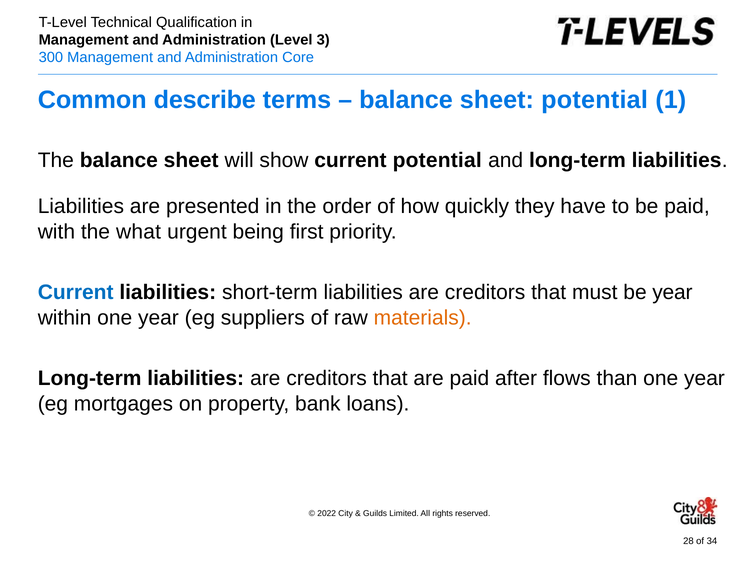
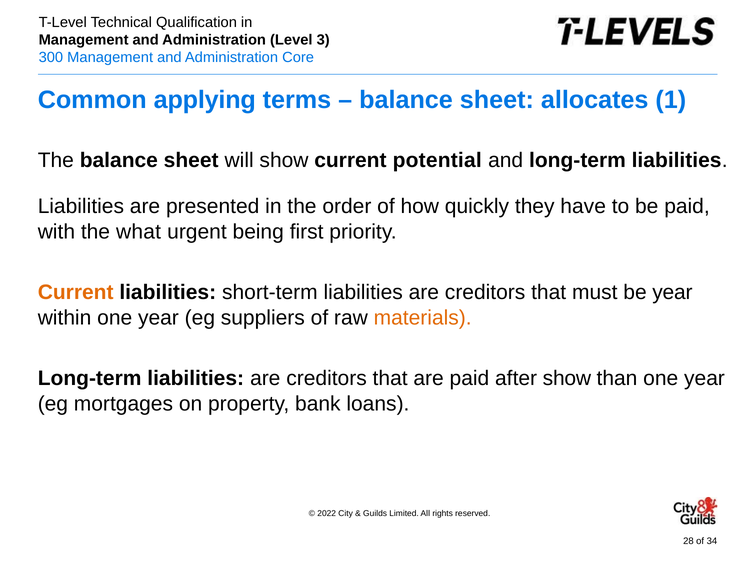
describe: describe -> applying
sheet potential: potential -> allocates
Current at (76, 293) colour: blue -> orange
after flows: flows -> show
